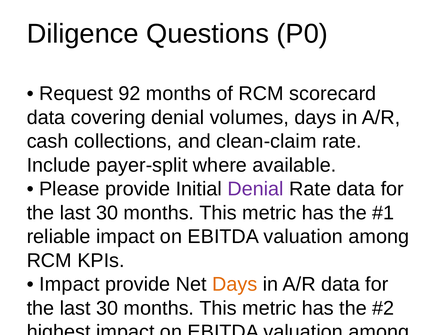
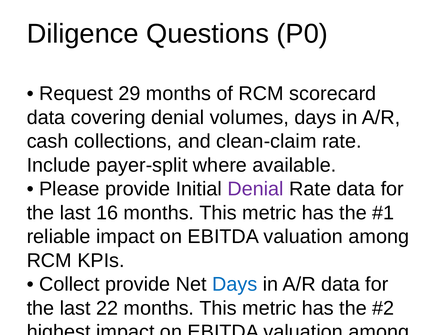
92: 92 -> 29
30 at (107, 212): 30 -> 16
Impact at (69, 284): Impact -> Collect
Days at (235, 284) colour: orange -> blue
30 at (107, 308): 30 -> 22
